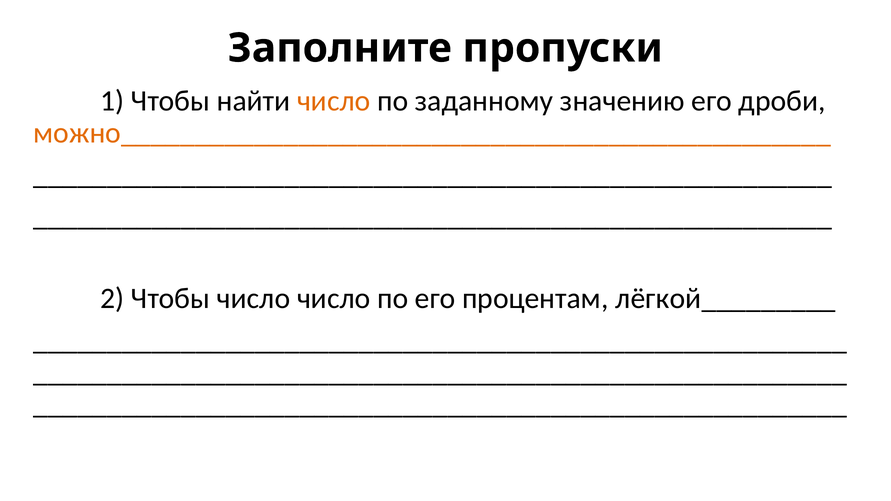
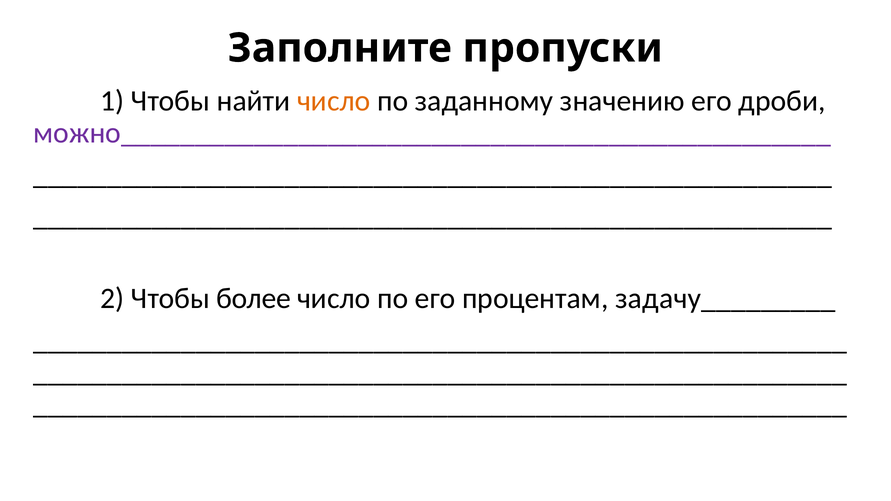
можно________________________________________________ colour: orange -> purple
Чтобы число: число -> более
лёгкой_________: лёгкой_________ -> задачу_________
